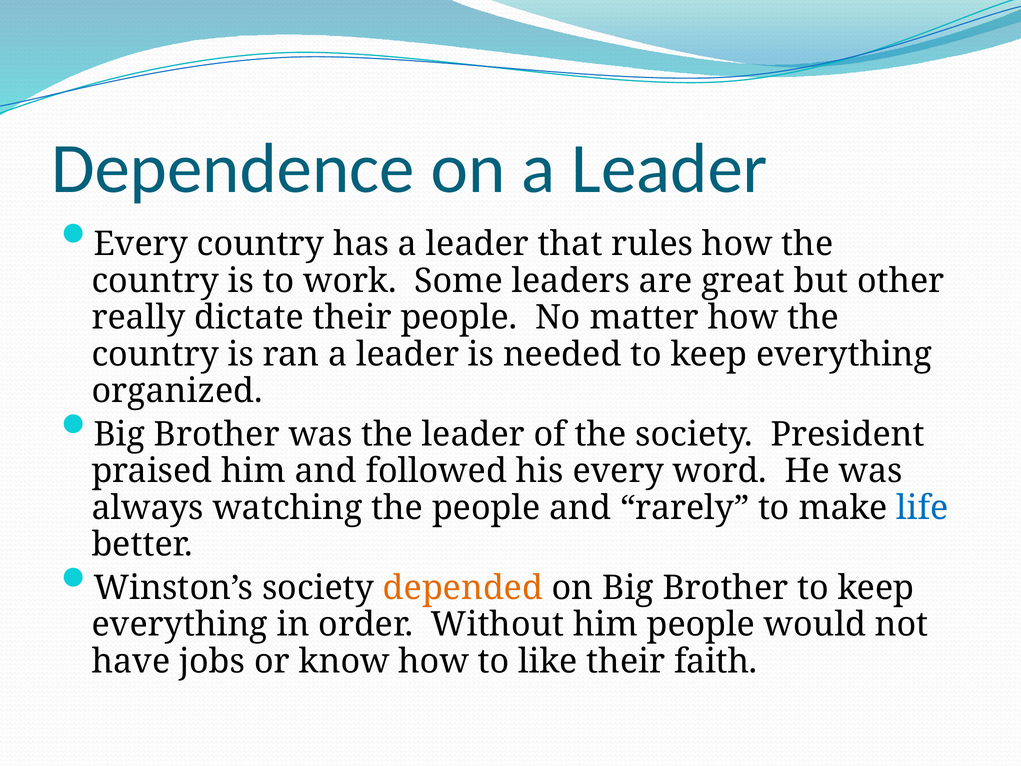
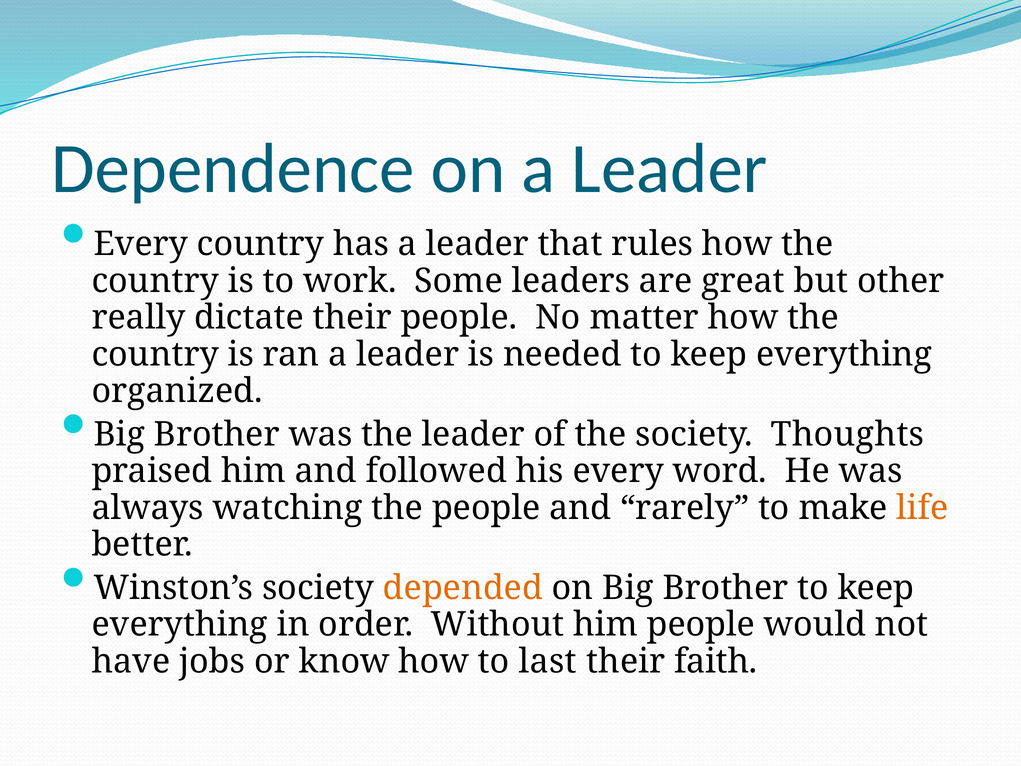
President: President -> Thoughts
life colour: blue -> orange
like: like -> last
